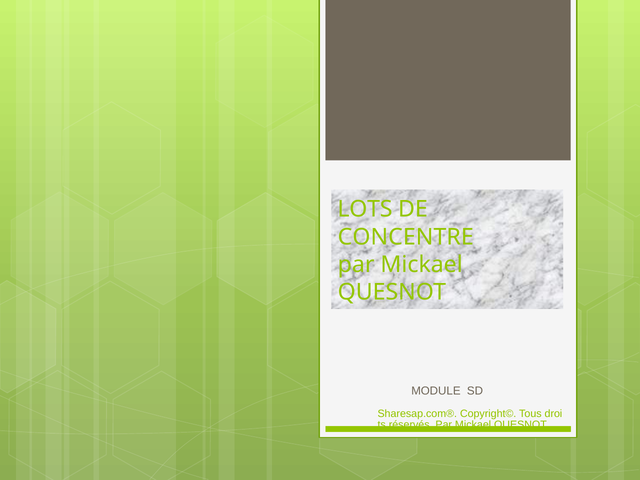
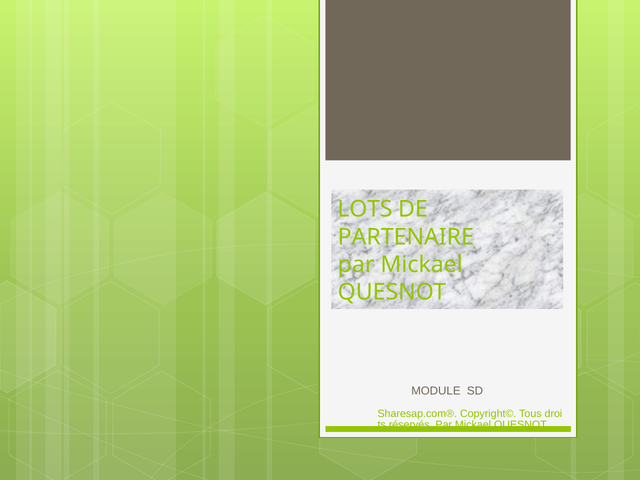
CONCENTRE: CONCENTRE -> PARTENAIRE
